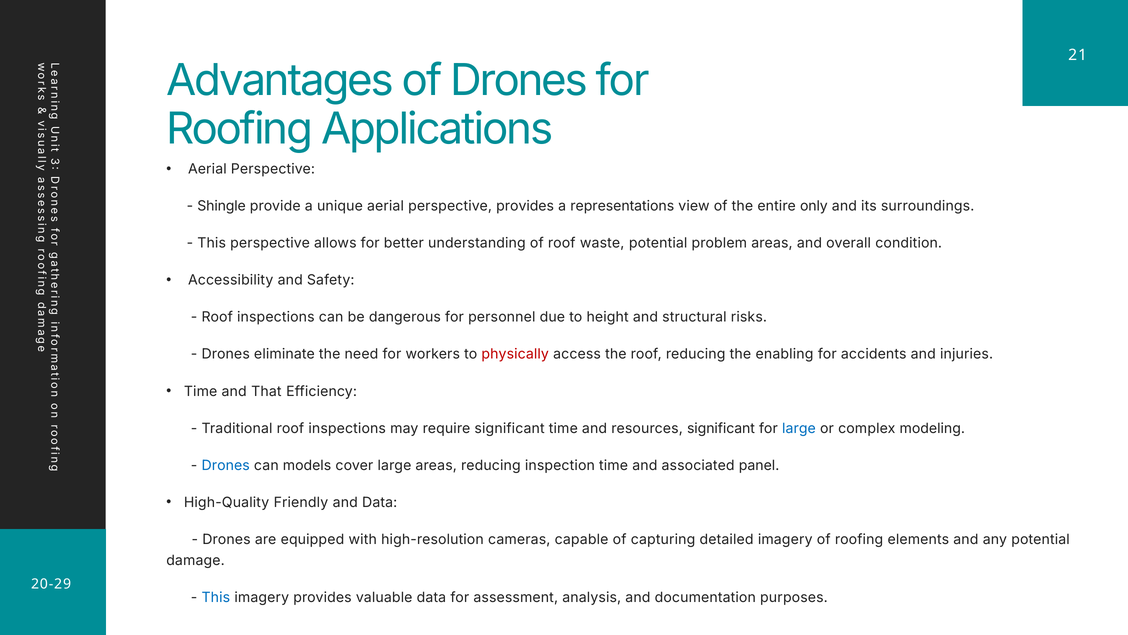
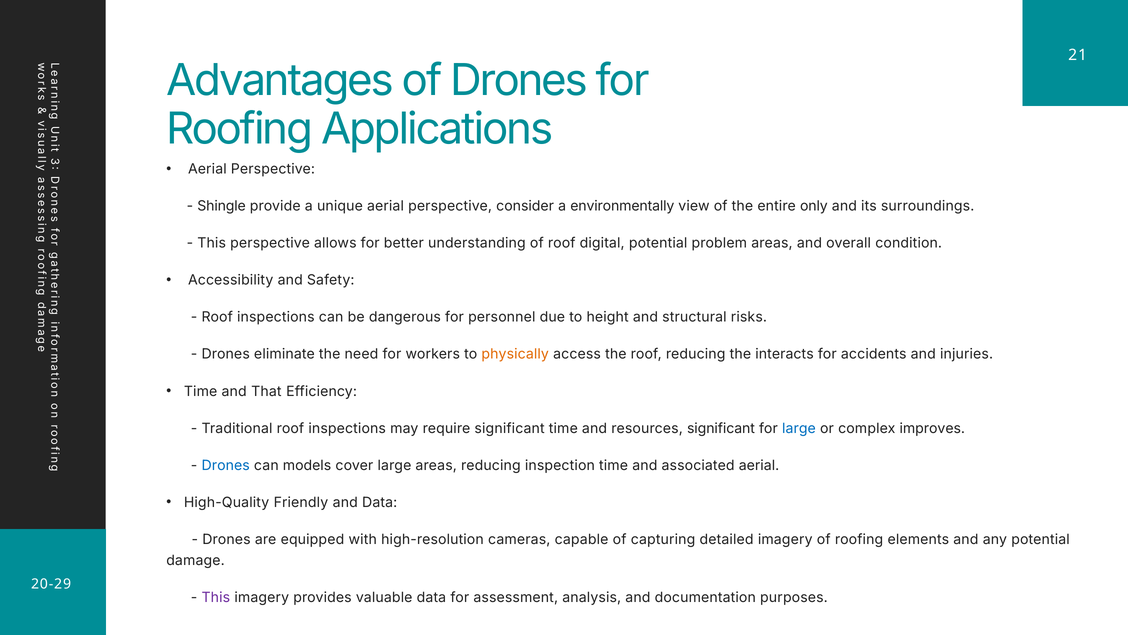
perspective provides: provides -> consider
representations: representations -> environmentally
waste: waste -> digital
physically colour: red -> orange
enabling: enabling -> interacts
modeling: modeling -> improves
associated panel: panel -> aerial
This at (216, 597) colour: blue -> purple
